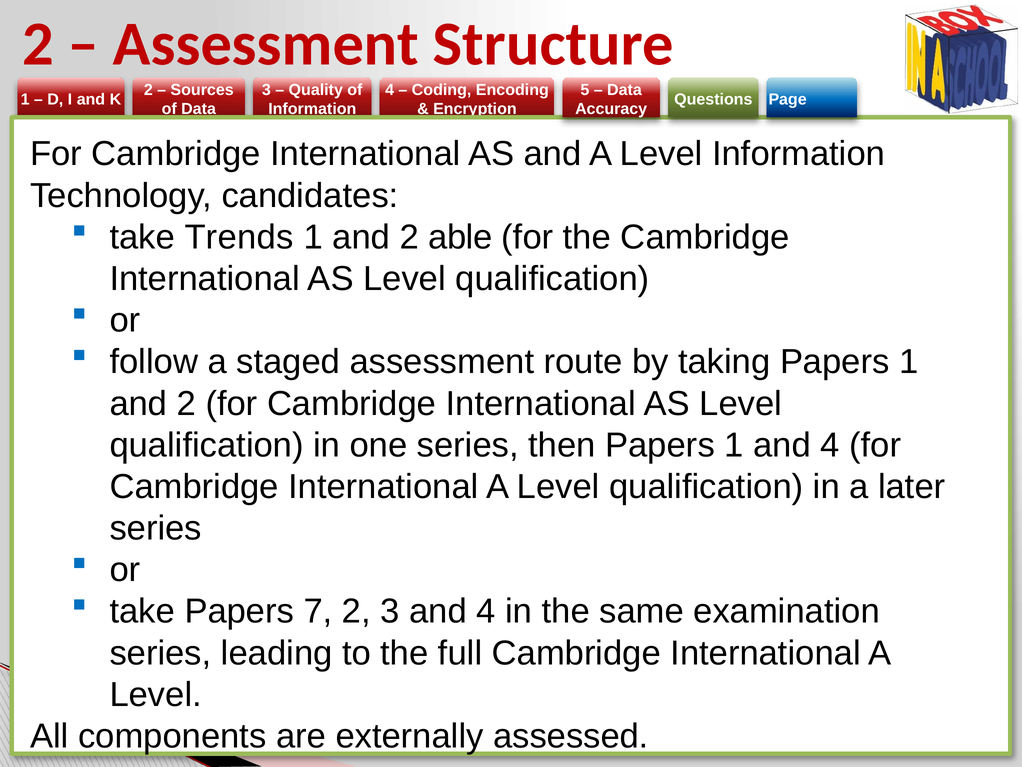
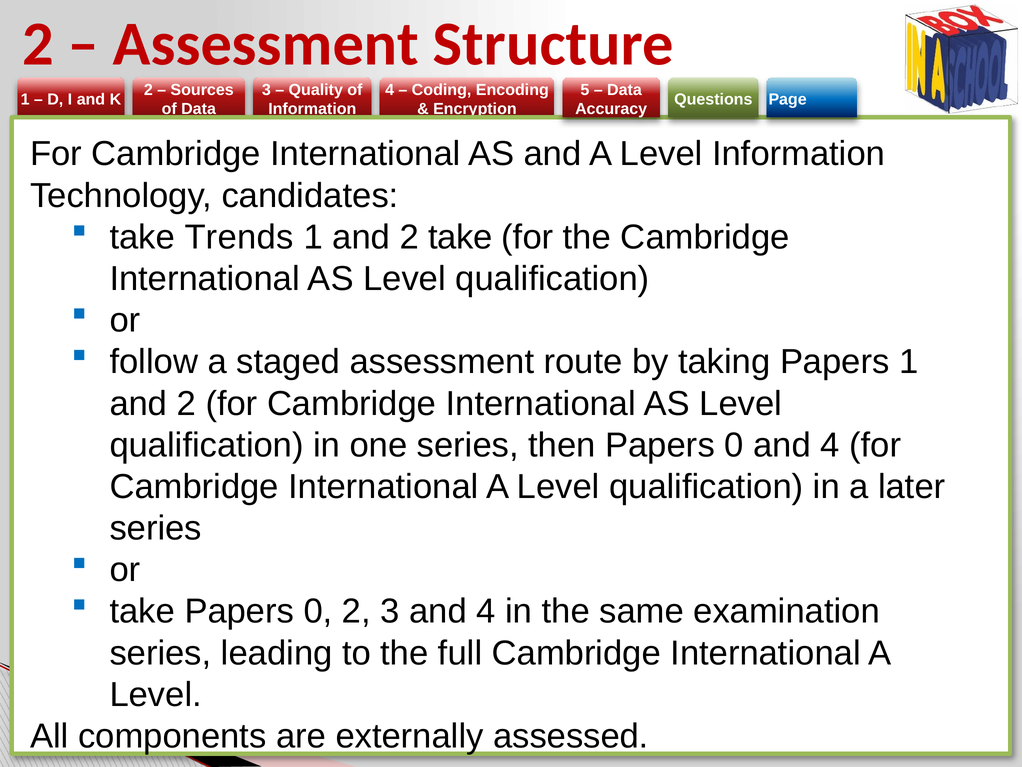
2 able: able -> take
then Papers 1: 1 -> 0
take Papers 7: 7 -> 0
